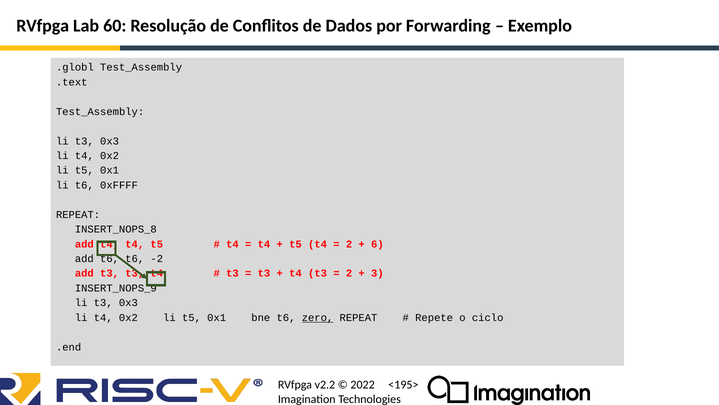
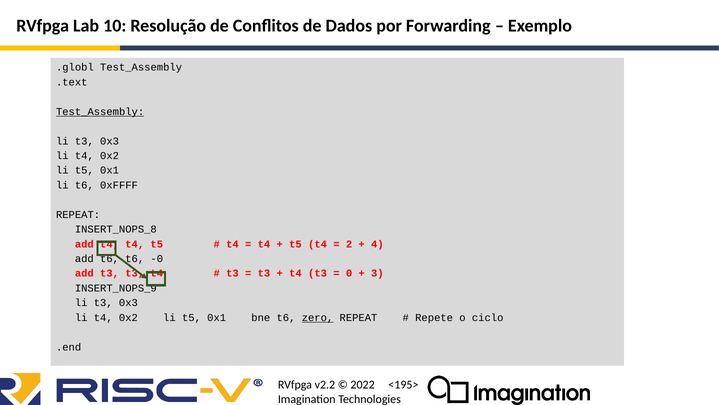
60: 60 -> 10
Test_Assembly at (100, 112) underline: none -> present
6: 6 -> 4
-2: -2 -> -0
2 at (349, 273): 2 -> 0
